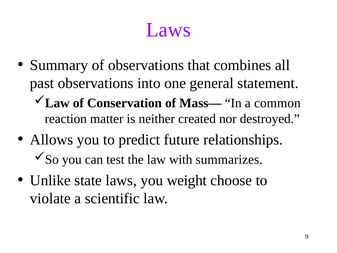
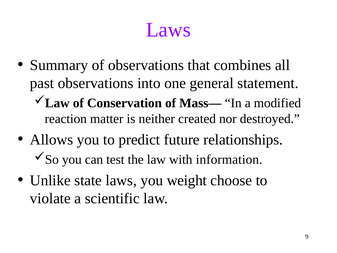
common: common -> modified
summarizes: summarizes -> information
